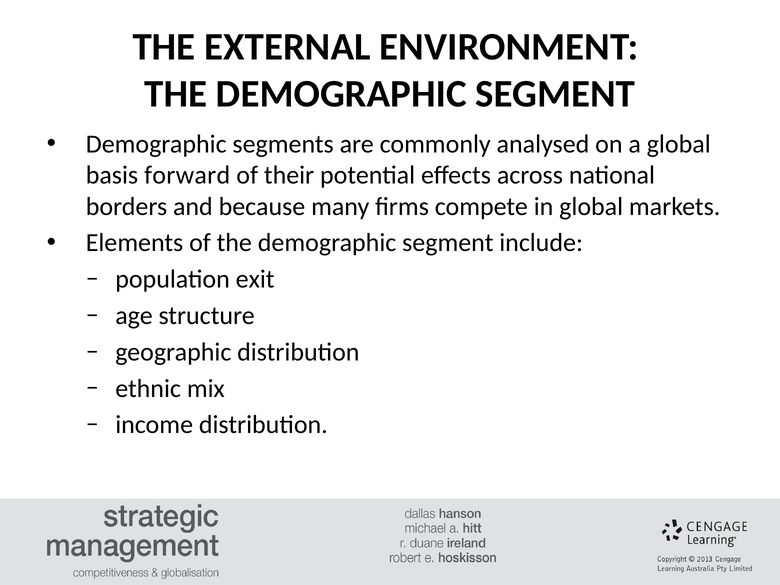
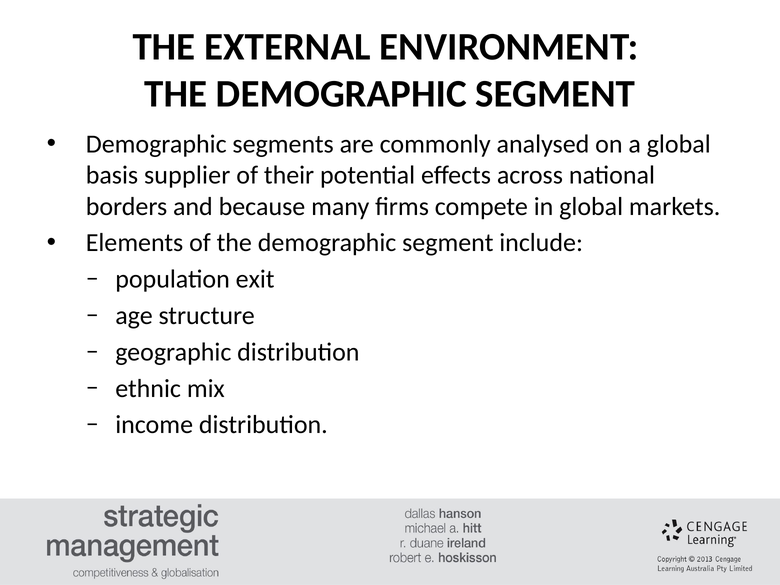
forward: forward -> supplier
